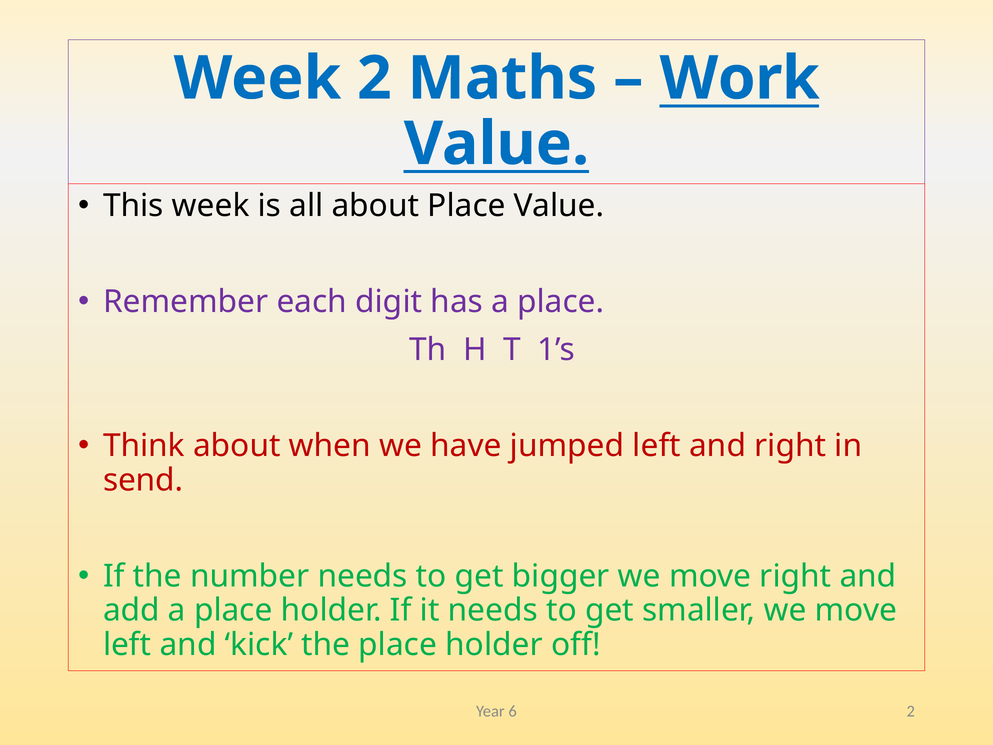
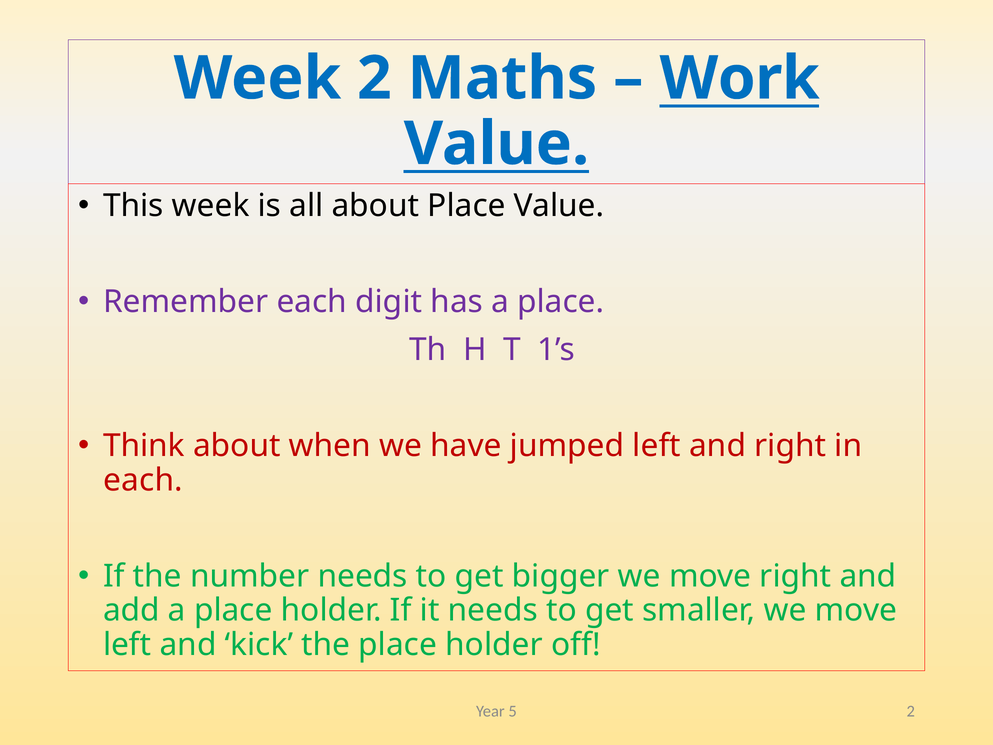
send at (143, 480): send -> each
6: 6 -> 5
